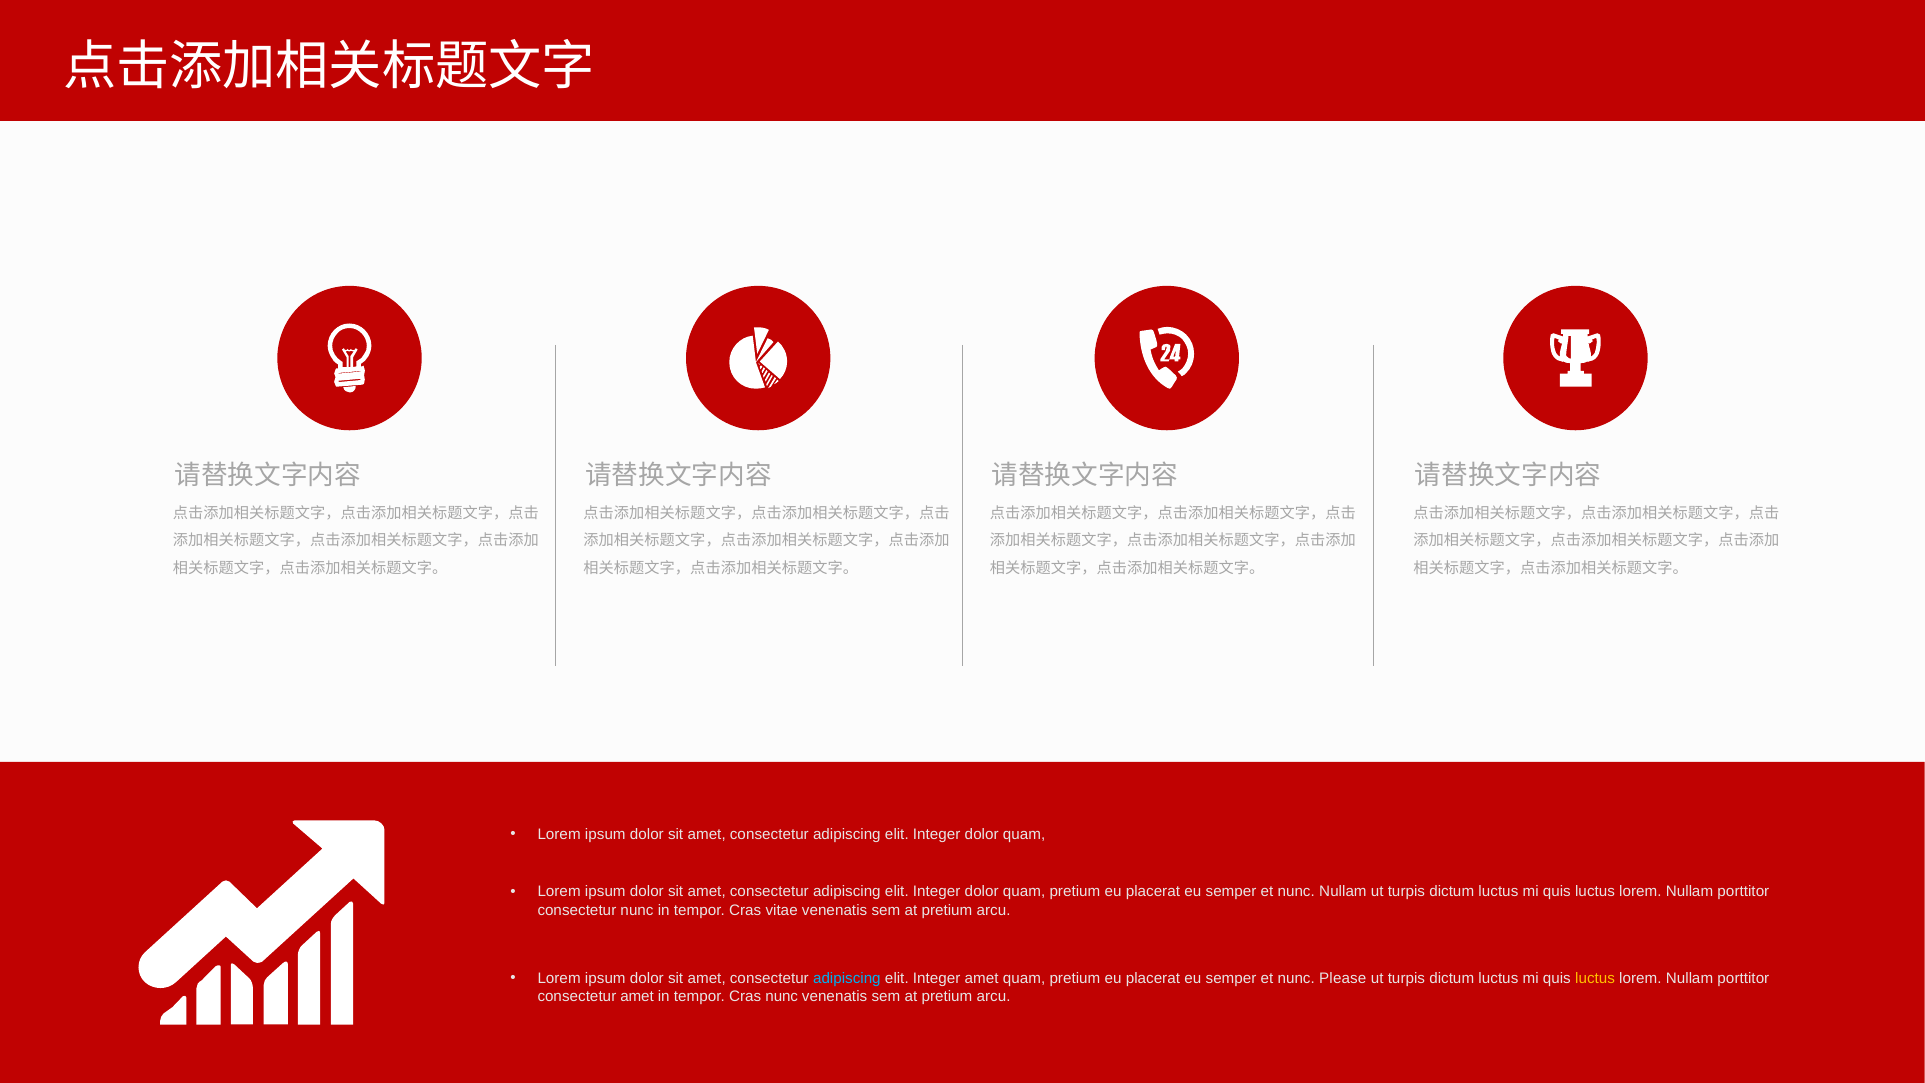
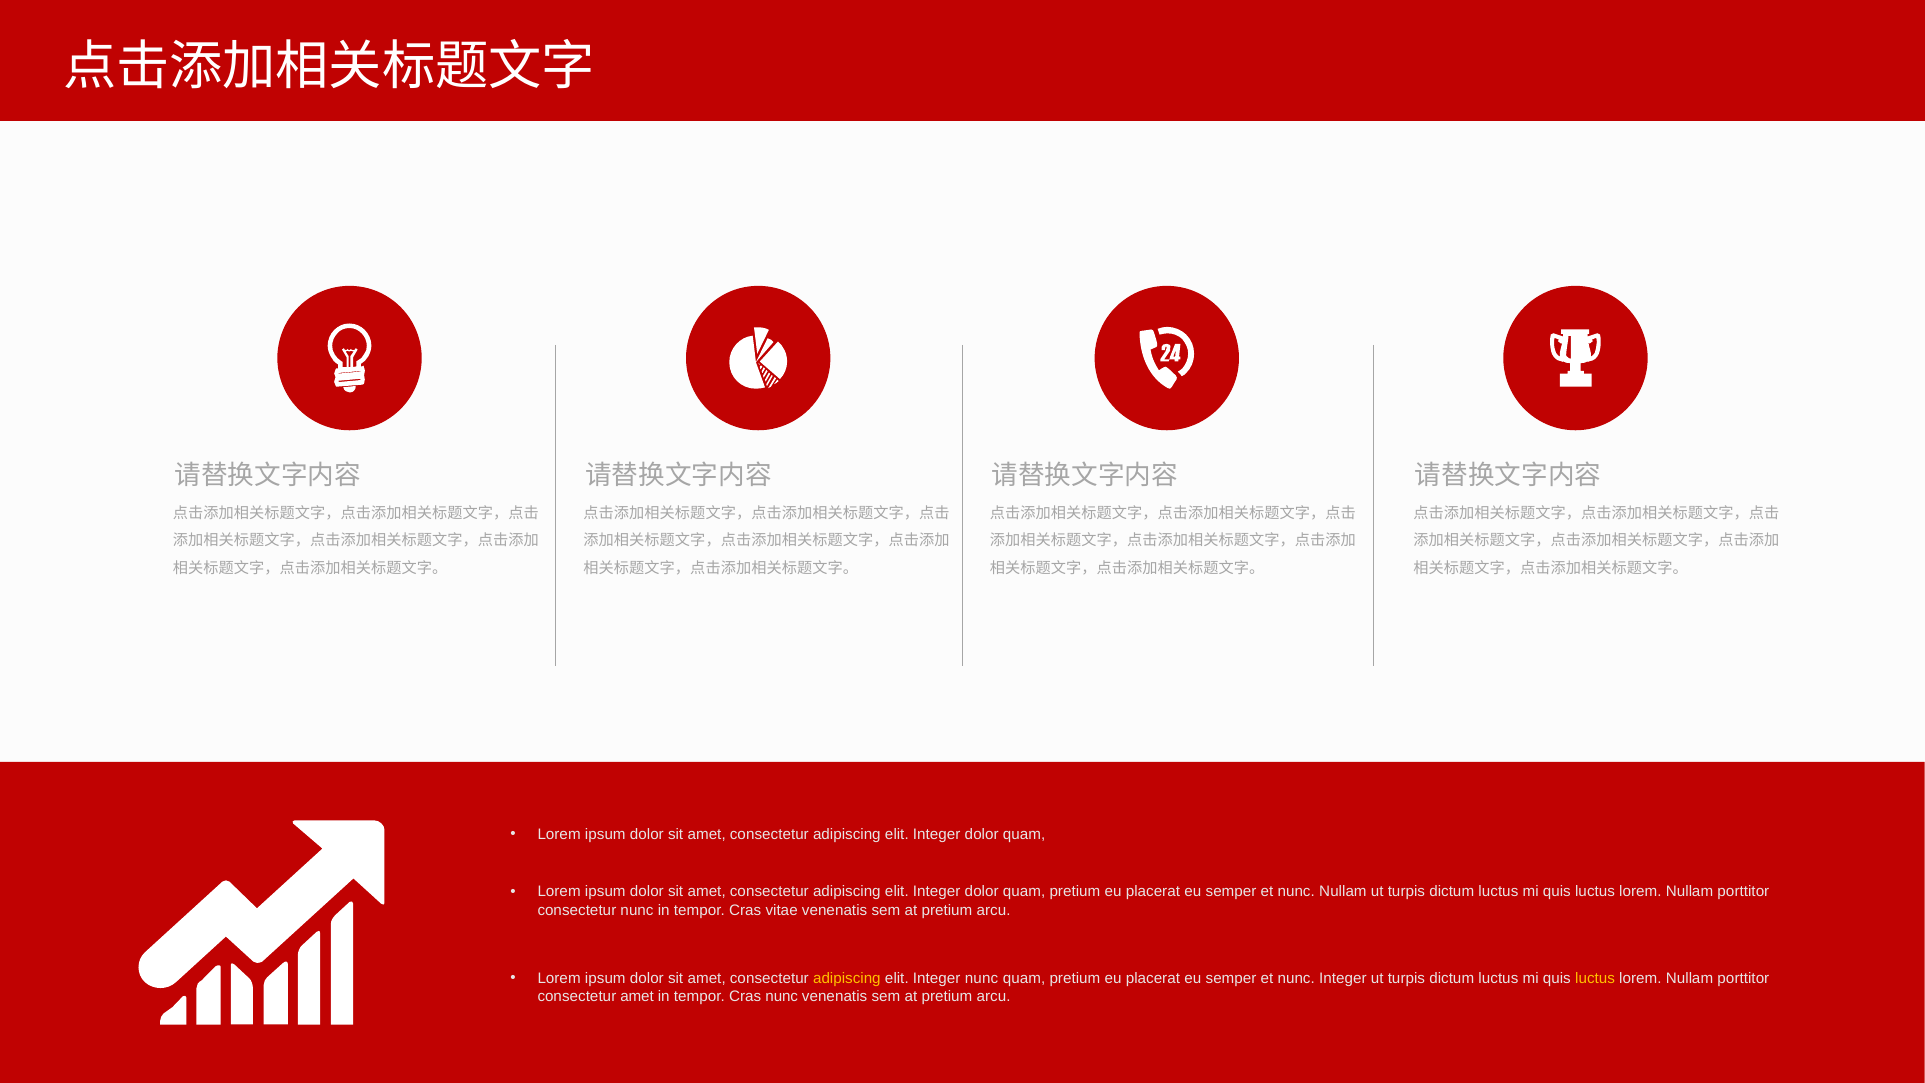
adipiscing at (847, 978) colour: light blue -> yellow
Integer amet: amet -> nunc
nunc Please: Please -> Integer
